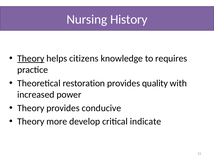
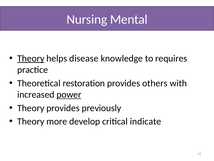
History: History -> Mental
citizens: citizens -> disease
quality: quality -> others
power underline: none -> present
conducive: conducive -> previously
